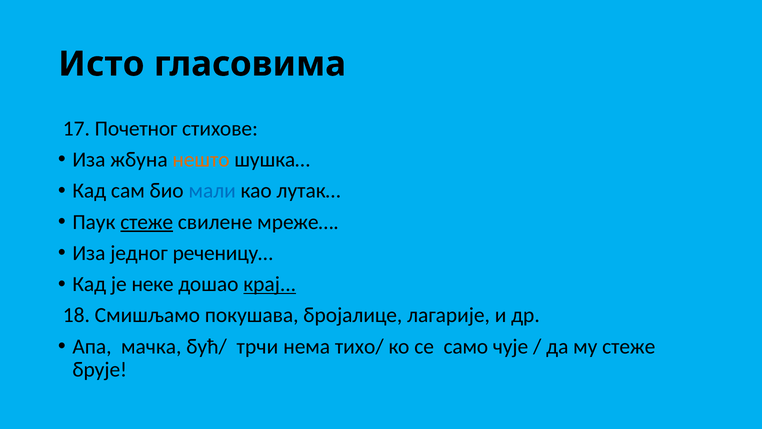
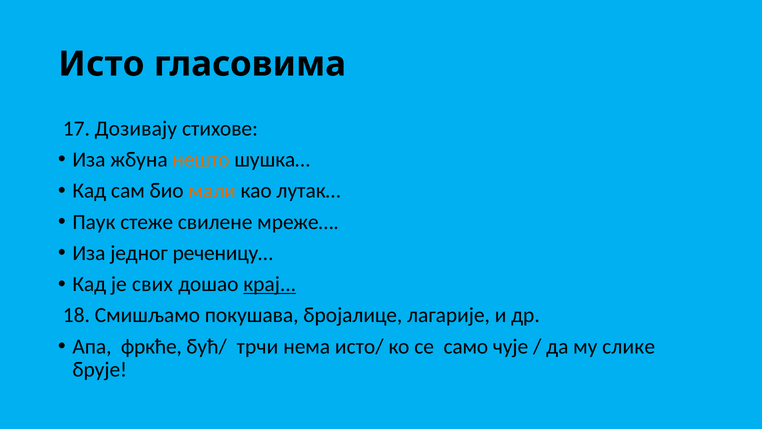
Почетног: Почетног -> Дозивају
мали colour: blue -> orange
стеже at (147, 222) underline: present -> none
неке: неке -> свих
мачка: мачка -> фркће
тихо/: тихо/ -> исто/
му стеже: стеже -> слике
